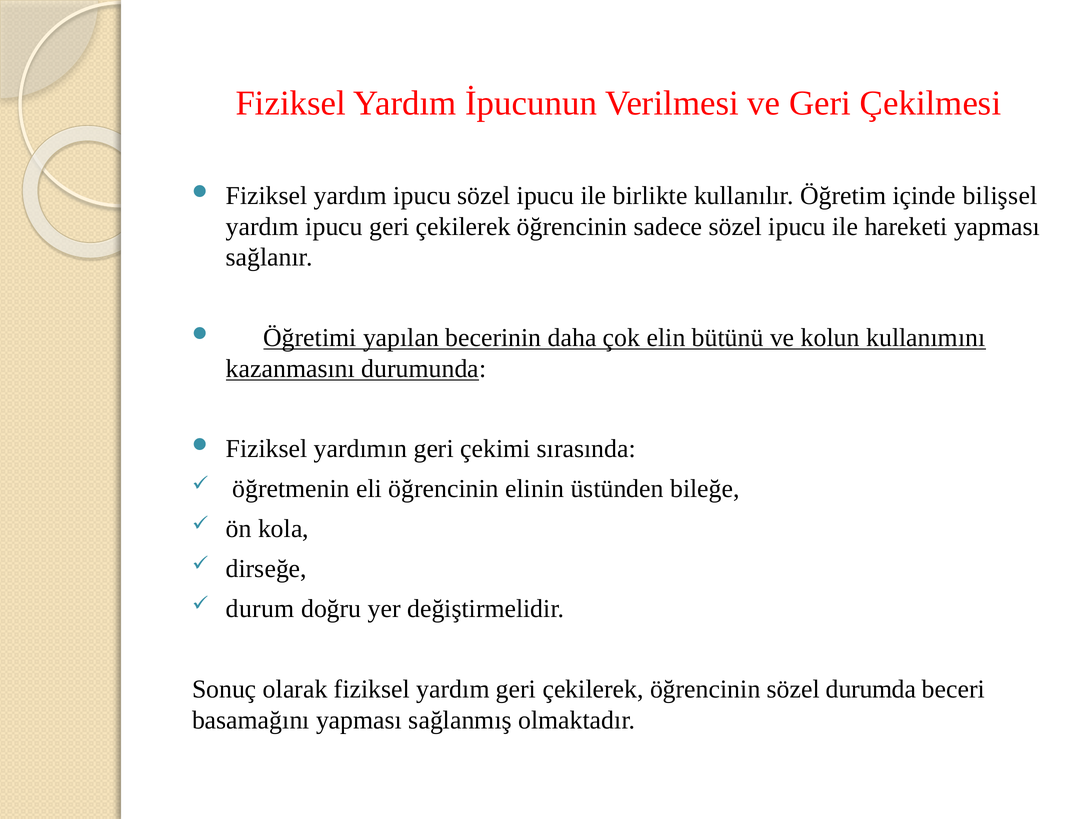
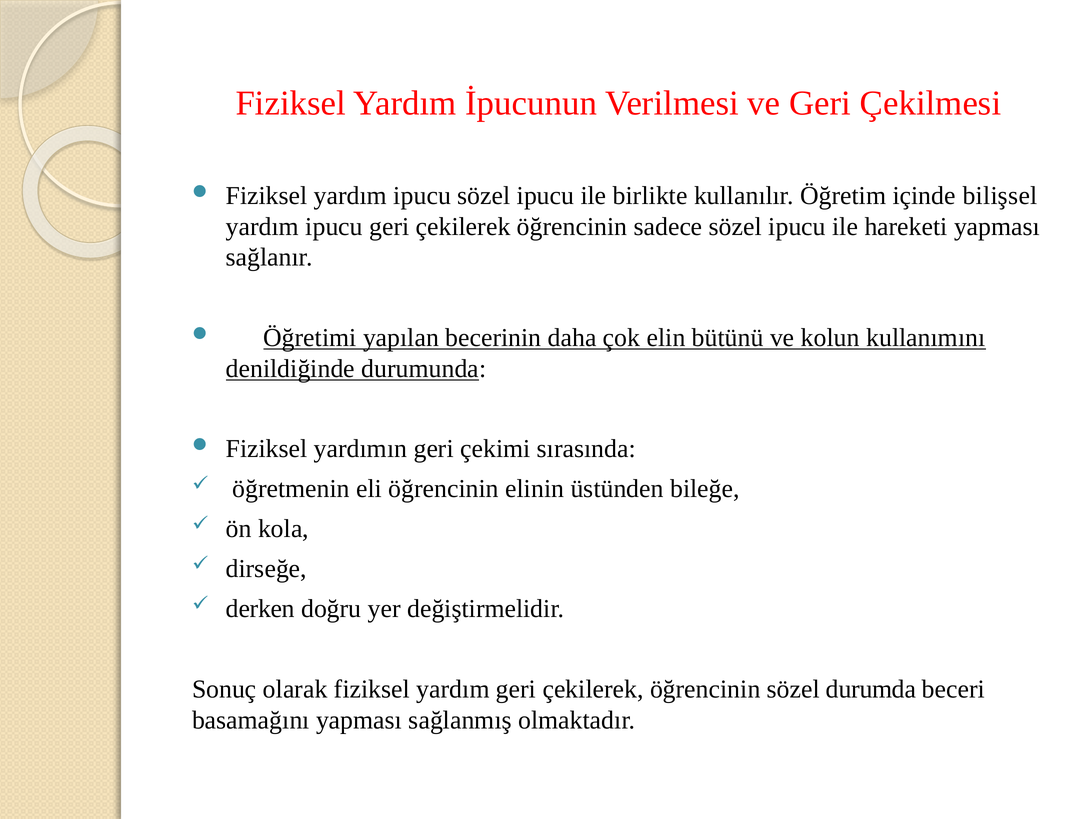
kazanmasını: kazanmasını -> denildiğinde
durum: durum -> derken
